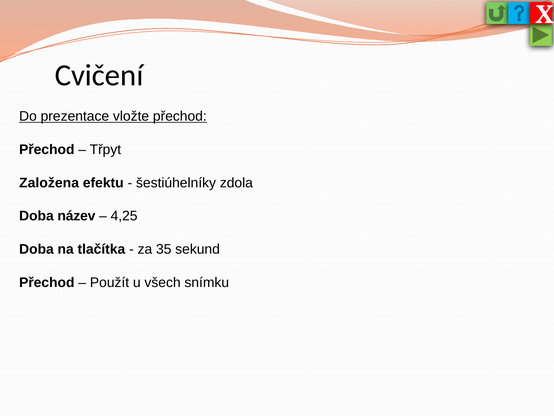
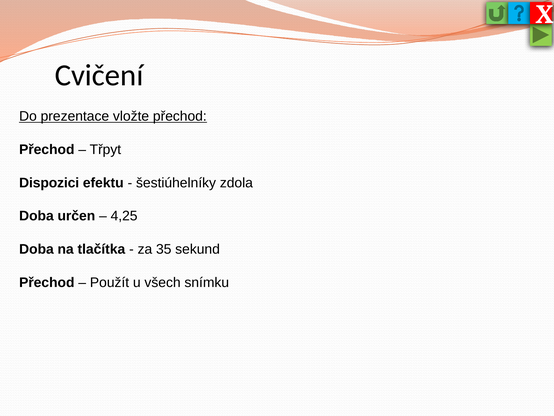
Založena: Založena -> Dispozici
název: název -> určen
